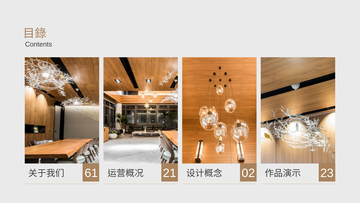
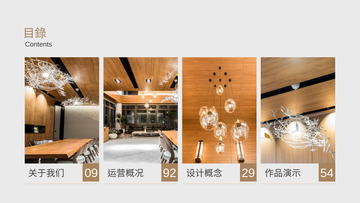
61: 61 -> 09
21: 21 -> 92
02: 02 -> 29
23: 23 -> 54
